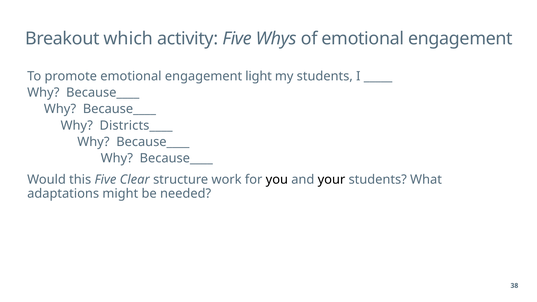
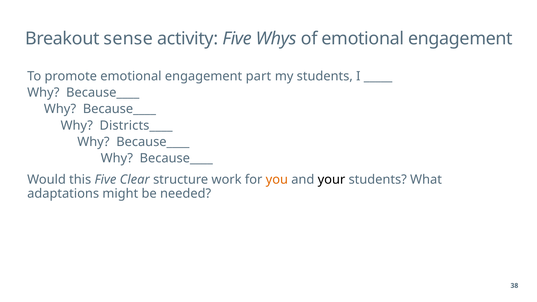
which: which -> sense
light: light -> part
you colour: black -> orange
